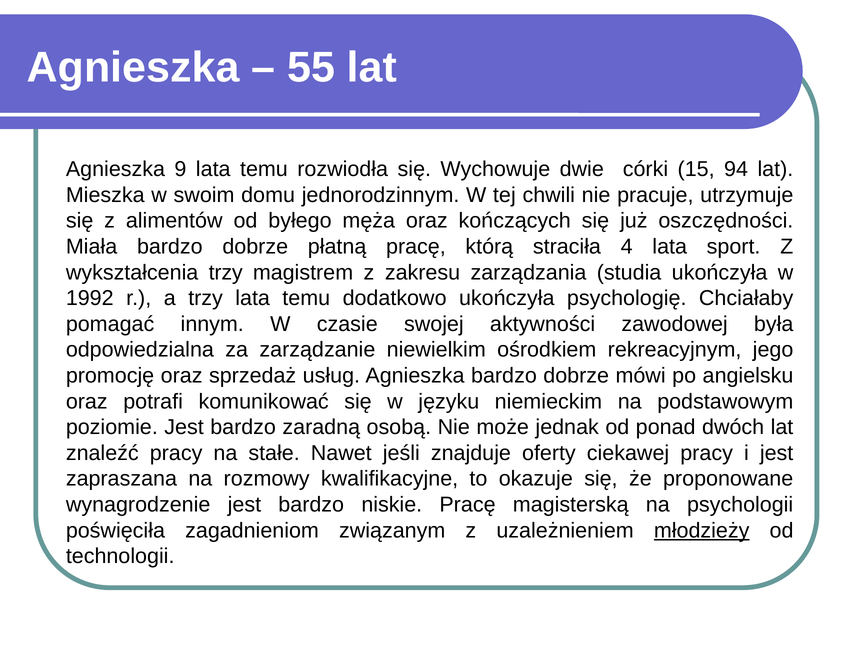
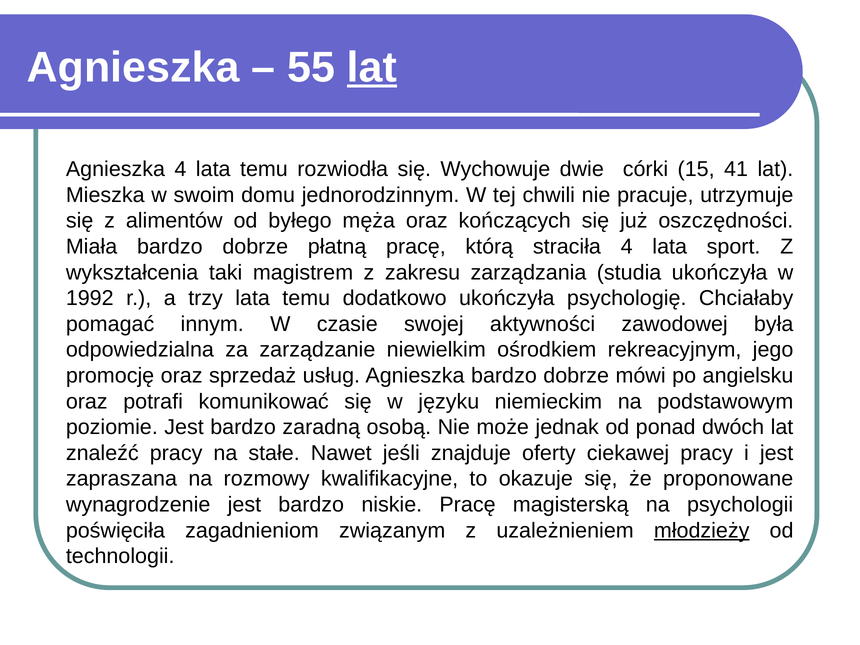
lat at (372, 67) underline: none -> present
Agnieszka 9: 9 -> 4
94: 94 -> 41
wykształcenia trzy: trzy -> taki
